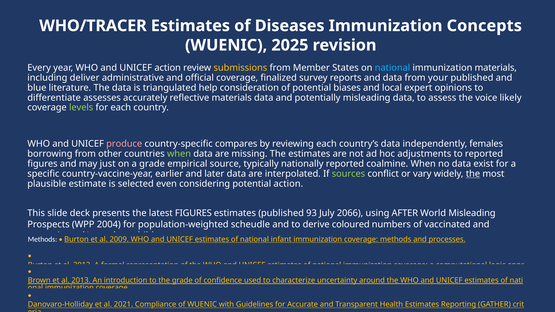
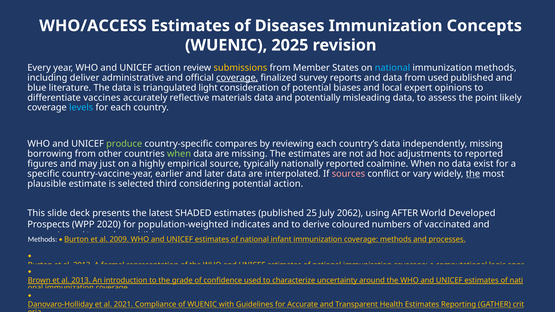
WHO/TRACER: WHO/TRACER -> WHO/ACCESS
immunization materials: materials -> methods
coverage at (237, 78) underline: none -> present
from your: your -> used
help: help -> light
assesses: assesses -> vaccines
voice: voice -> point
levels colour: light green -> light blue
produce colour: pink -> light green
independently females: females -> missing
a grade: grade -> highly
sources colour: light green -> pink
even: even -> third
latest FIGURES: FIGURES -> SHADED
93: 93 -> 25
2066: 2066 -> 2062
World Misleading: Misleading -> Developed
2004: 2004 -> 2020
scheudle: scheudle -> indicates
